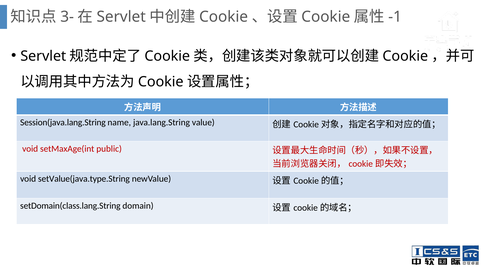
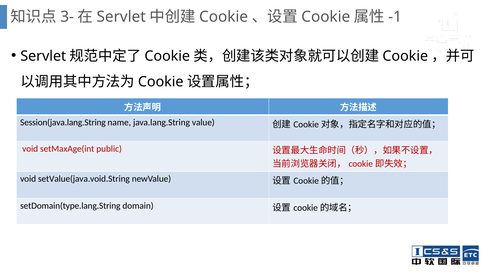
setValue(java.type.String: setValue(java.type.String -> setValue(java.void.String
setDomain(class.lang.String: setDomain(class.lang.String -> setDomain(type.lang.String
